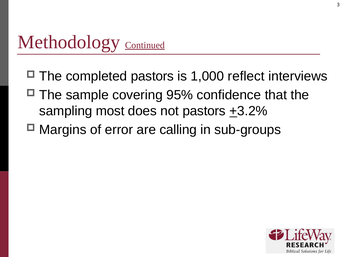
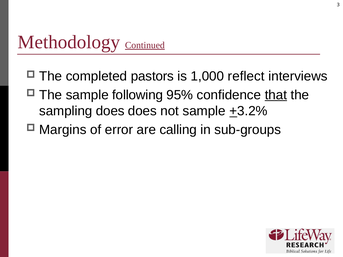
covering: covering -> following
that underline: none -> present
sampling most: most -> does
not pastors: pastors -> sample
